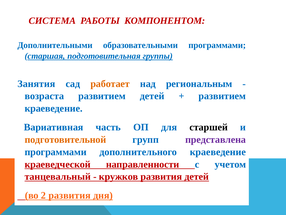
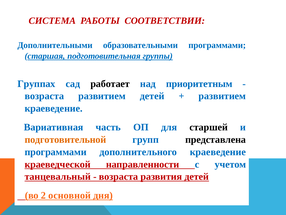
КОМПОНЕНТОМ: КОМПОНЕНТОМ -> СООТВЕТСТВИИ
Занятия: Занятия -> Группах
работает colour: orange -> black
региональным: региональным -> приоритетным
представлена colour: purple -> black
кружков at (119, 176): кружков -> возраста
2 развития: развития -> основной
